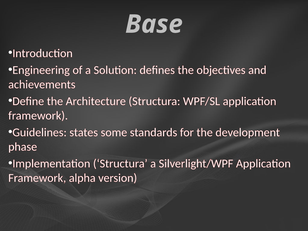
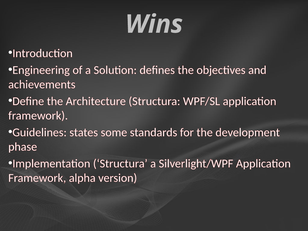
Base: Base -> Wins
